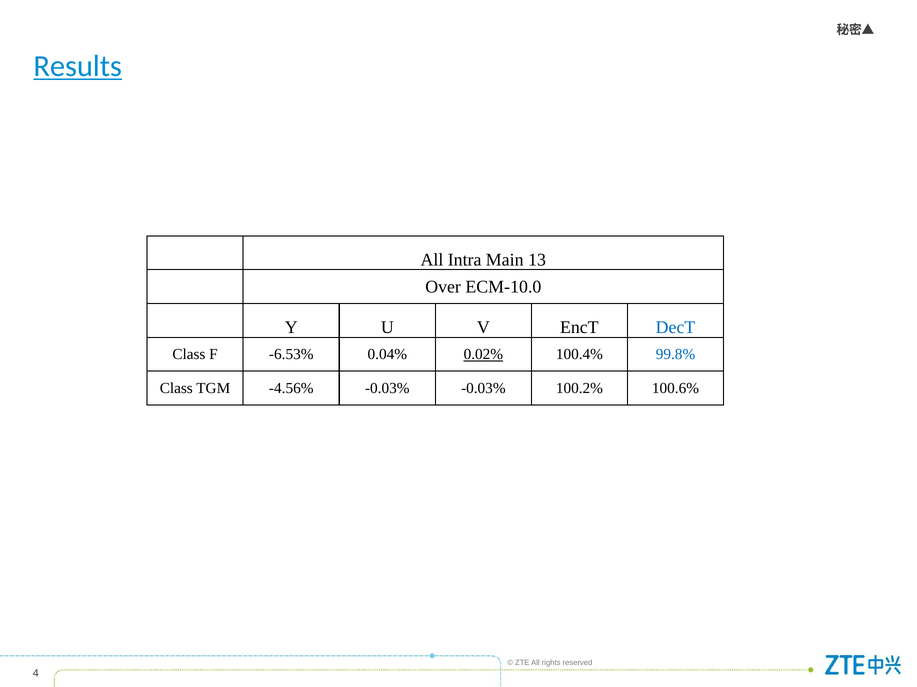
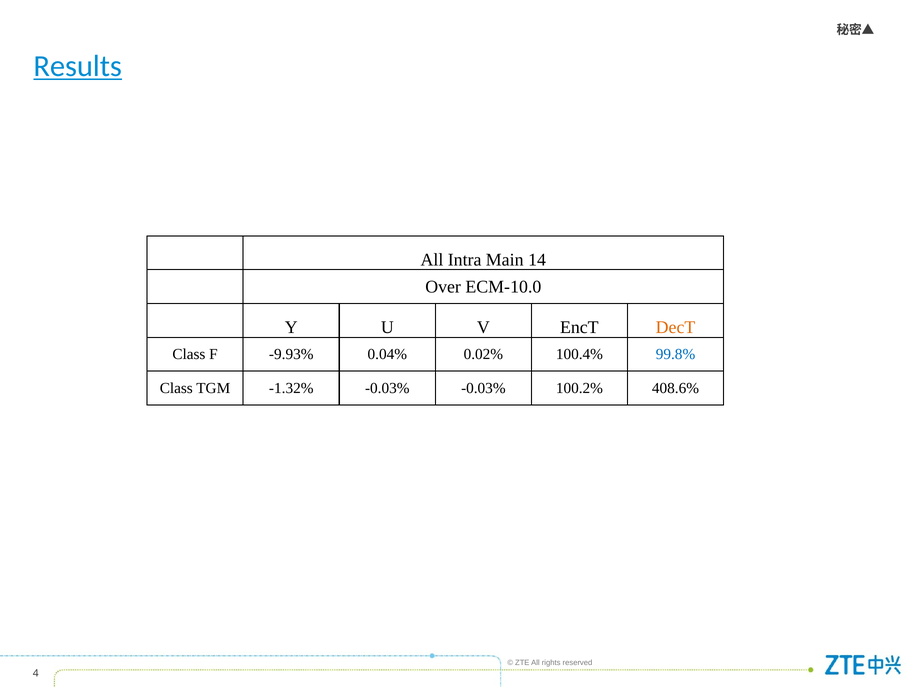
13: 13 -> 14
DecT colour: blue -> orange
-6.53%: -6.53% -> -9.93%
0.02% underline: present -> none
-4.56%: -4.56% -> -1.32%
100.6%: 100.6% -> 408.6%
